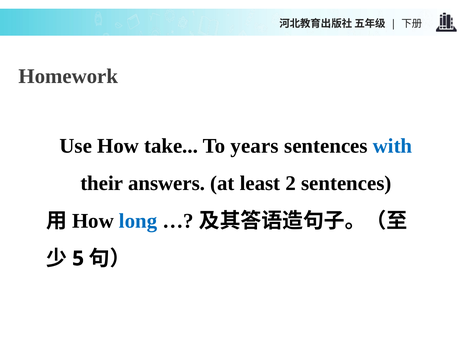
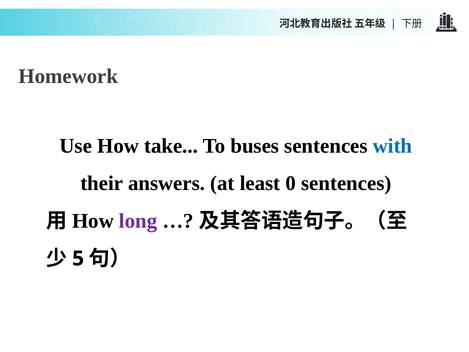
years: years -> buses
2: 2 -> 0
long colour: blue -> purple
